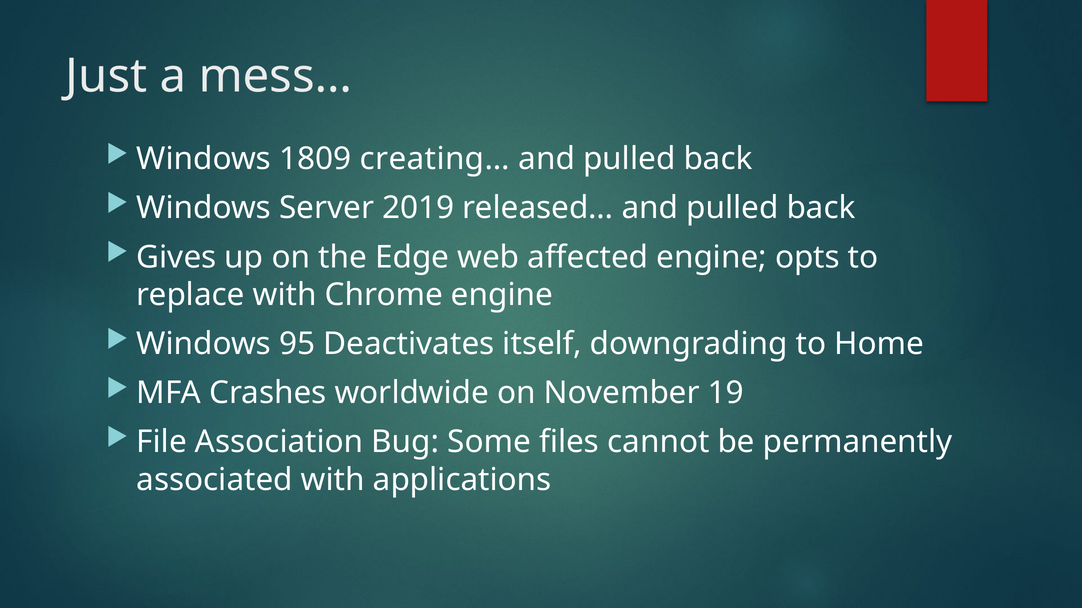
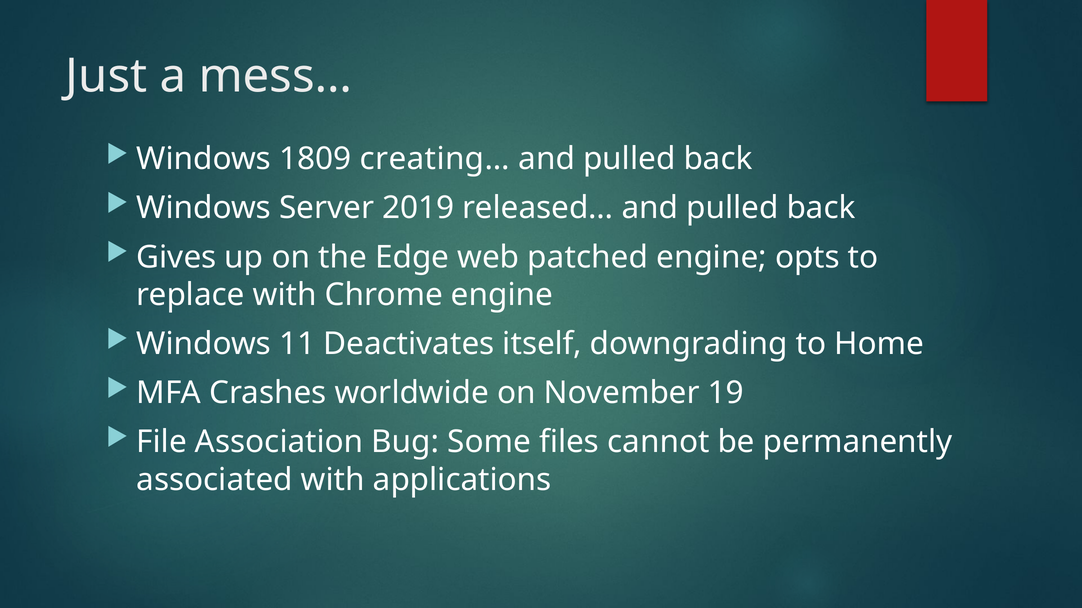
affected: affected -> patched
95: 95 -> 11
